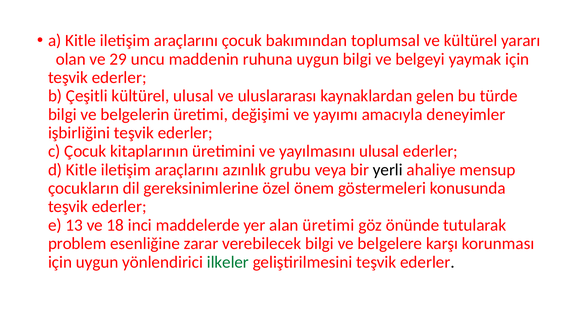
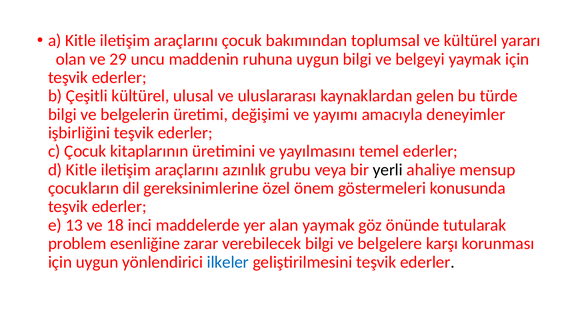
yayılmasını ulusal: ulusal -> temel
alan üretimi: üretimi -> yaymak
ilkeler colour: green -> blue
